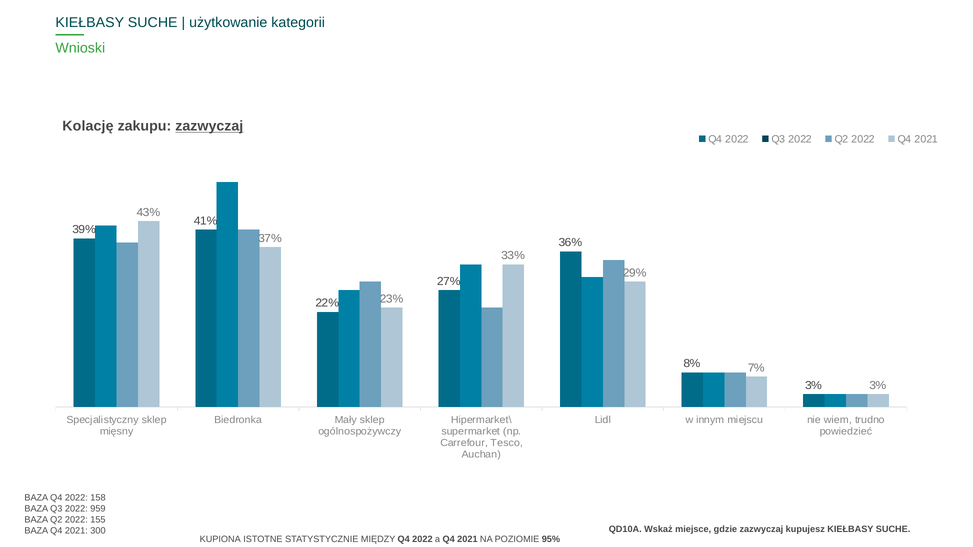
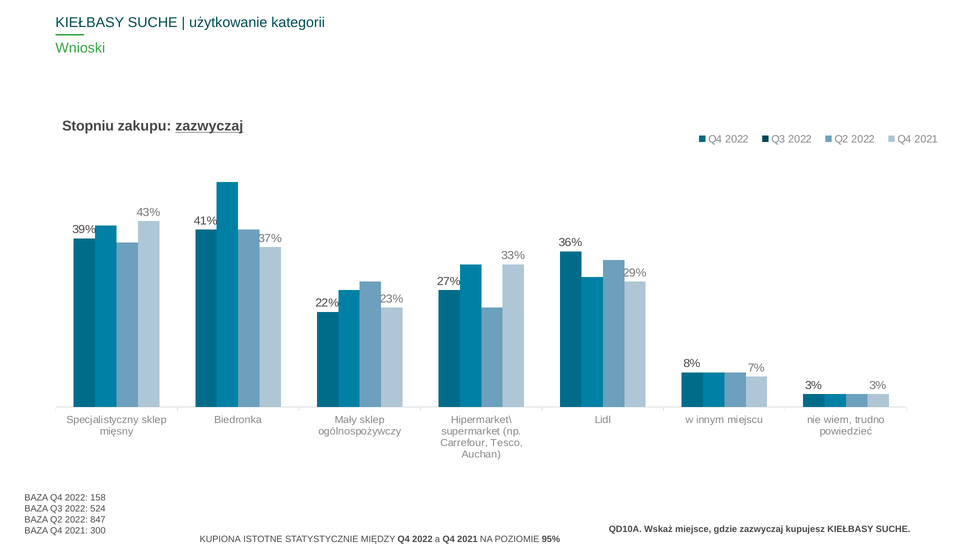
Kolację: Kolację -> Stopniu
959: 959 -> 524
155: 155 -> 847
